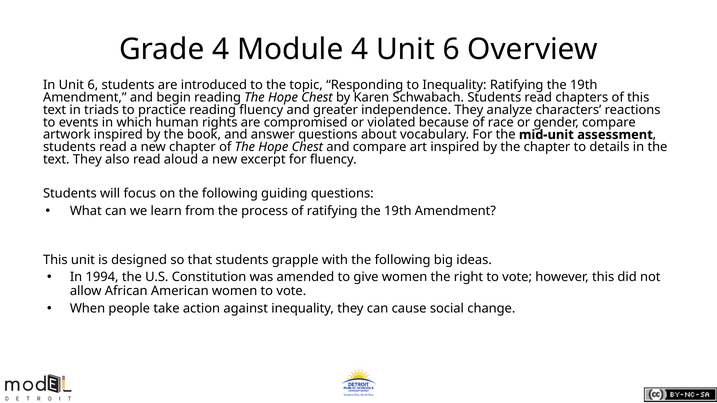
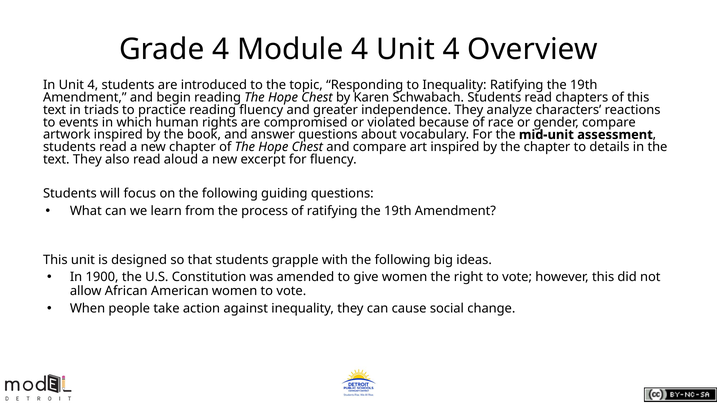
4 Unit 6: 6 -> 4
In Unit 6: 6 -> 4
1994: 1994 -> 1900
